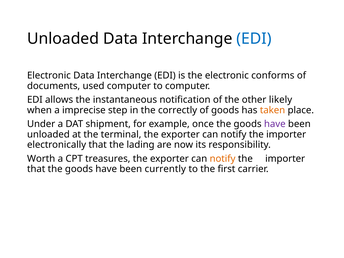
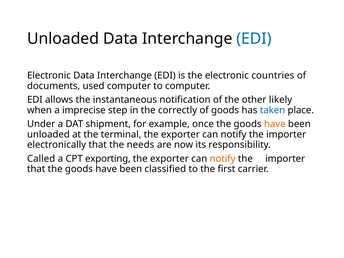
conforms: conforms -> countries
taken colour: orange -> blue
have at (275, 124) colour: purple -> orange
lading: lading -> needs
Worth: Worth -> Called
treasures: treasures -> exporting
currently: currently -> classified
